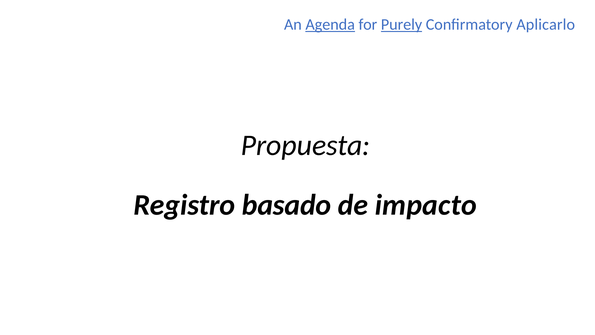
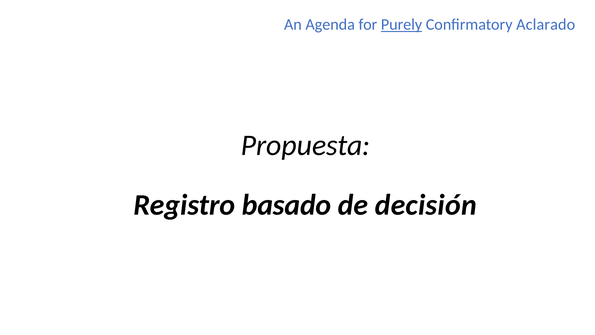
Agenda underline: present -> none
Aplicarlo: Aplicarlo -> Aclarado
impacto: impacto -> decisión
